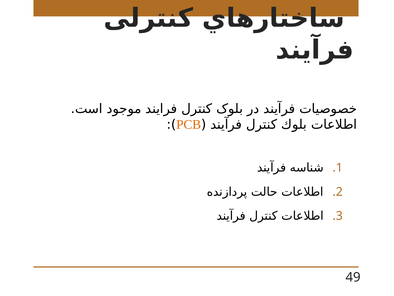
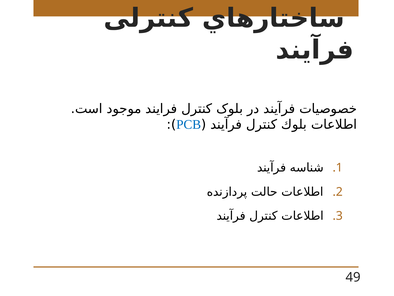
PCB colour: orange -> blue
